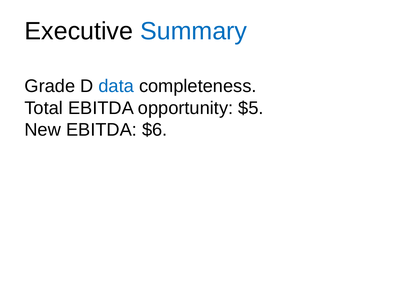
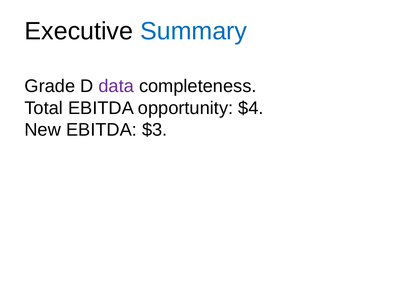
data colour: blue -> purple
$5: $5 -> $4
$6: $6 -> $3
